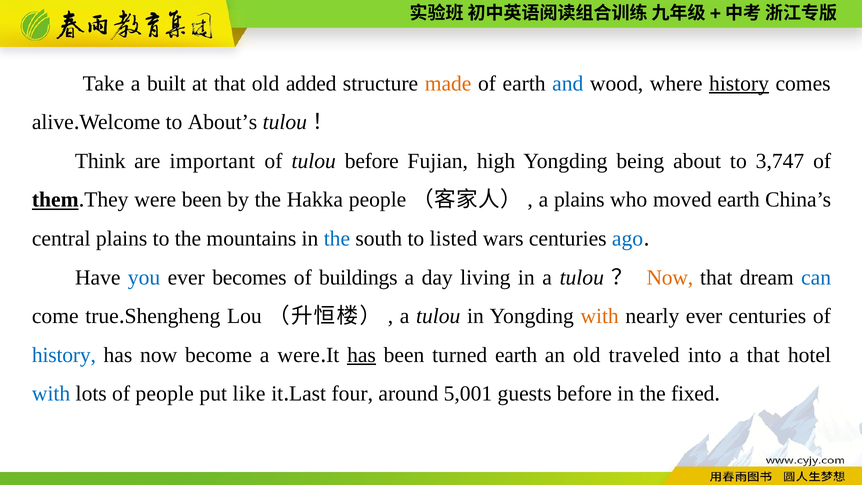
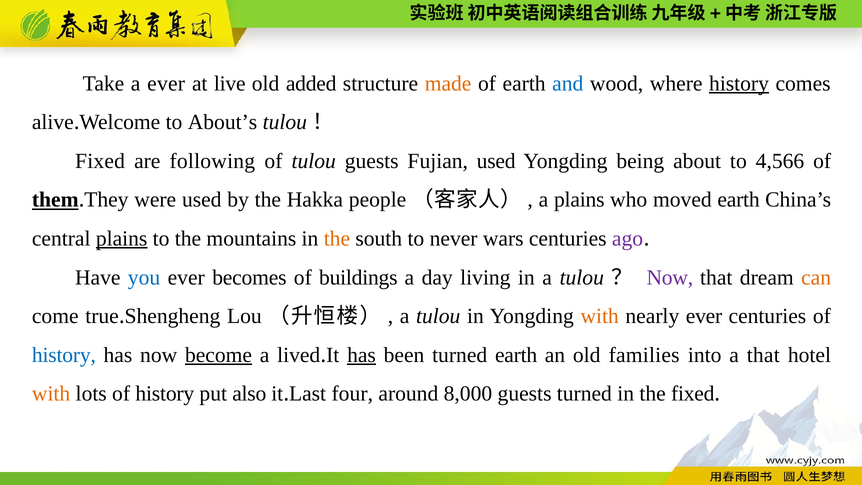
a built: built -> ever
at that: that -> live
Think at (100, 161): Think -> Fixed
important: important -> following
tulou before: before -> guests
Fujian high: high -> used
3,747: 3,747 -> 4,566
were been: been -> used
plains at (122, 239) underline: none -> present
the at (337, 239) colour: blue -> orange
listed: listed -> never
ago colour: blue -> purple
Now at (670, 277) colour: orange -> purple
can colour: blue -> orange
become underline: none -> present
a were: were -> lived
traveled: traveled -> families
with at (51, 394) colour: blue -> orange
lots of people: people -> history
like: like -> also
5,001: 5,001 -> 8,000
guests before: before -> turned
